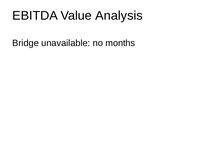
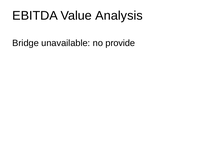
months: months -> provide
